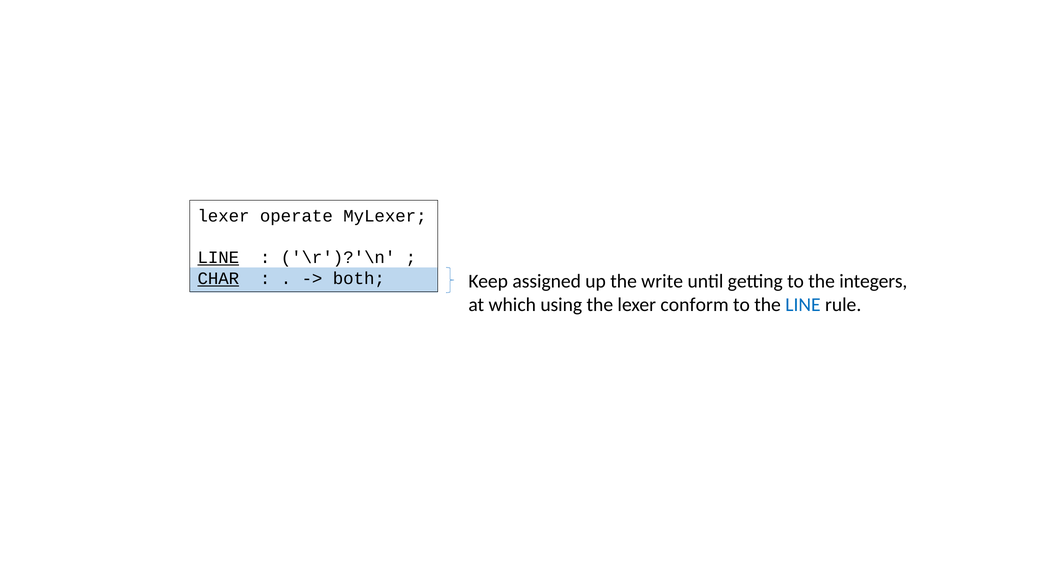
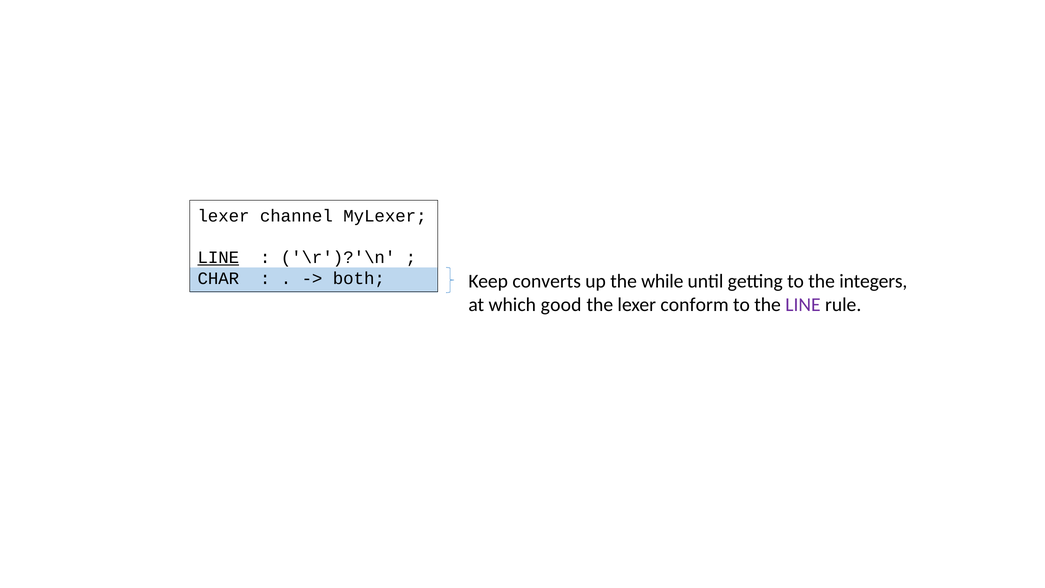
operate: operate -> channel
CHAR underline: present -> none
assigned: assigned -> converts
write: write -> while
using: using -> good
LINE at (803, 305) colour: blue -> purple
